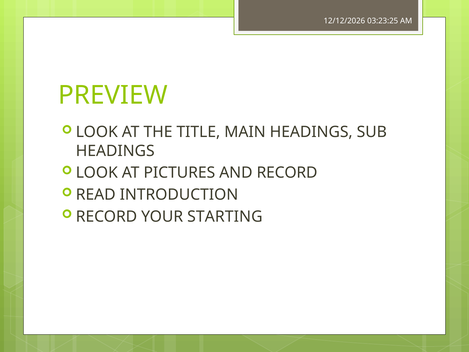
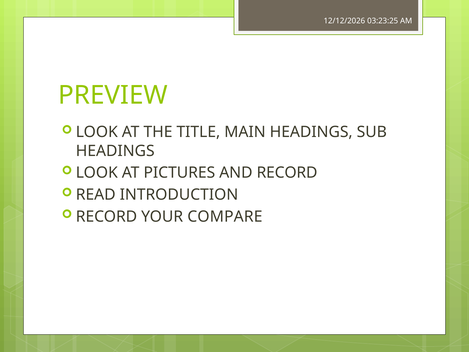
STARTING: STARTING -> COMPARE
